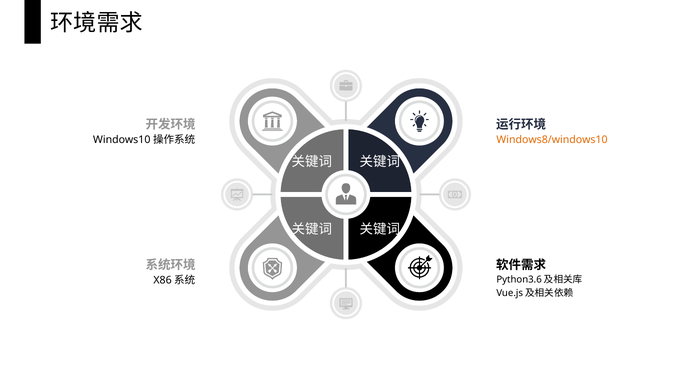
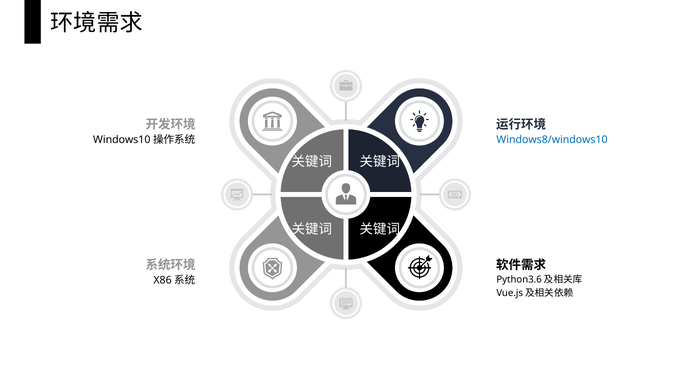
Windows8/windows10 colour: orange -> blue
